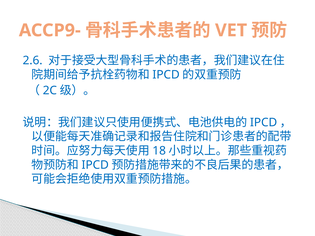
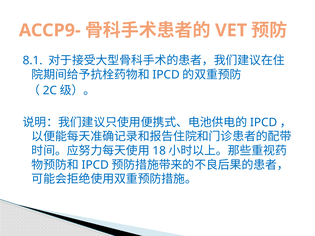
2.6: 2.6 -> 8.1
